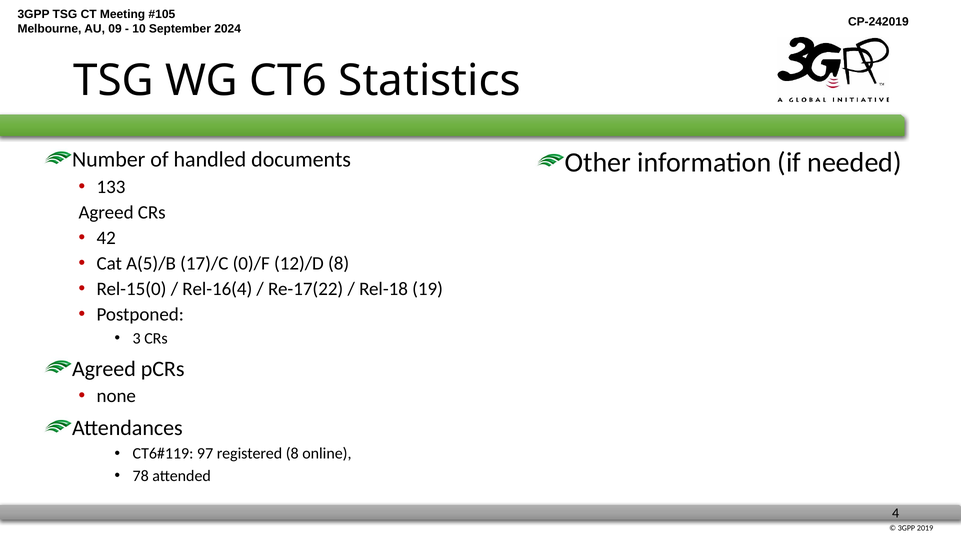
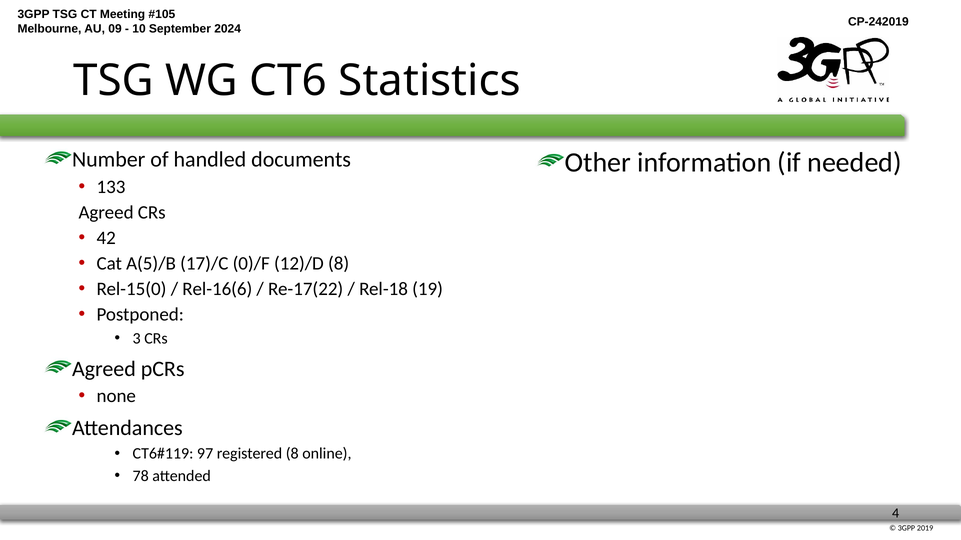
Rel-16(4: Rel-16(4 -> Rel-16(6
